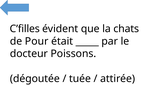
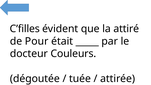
chats: chats -> attiré
Poissons: Poissons -> Couleurs
